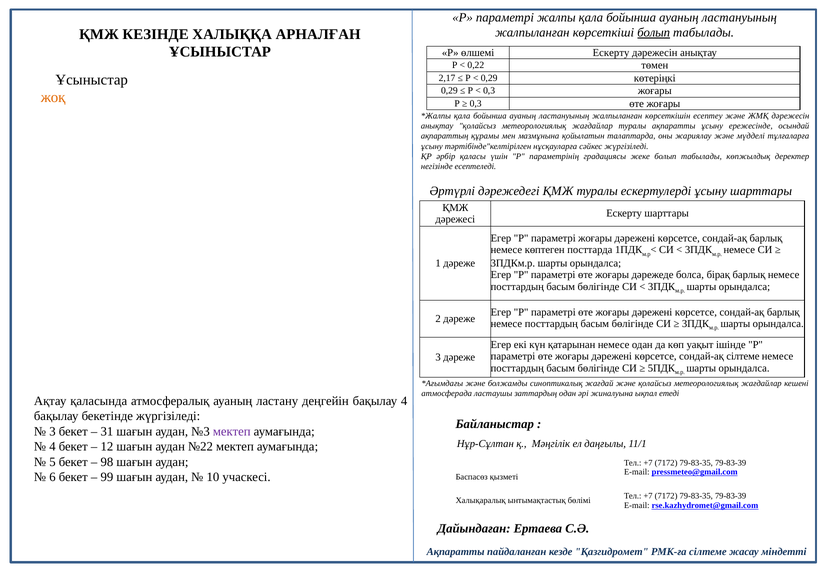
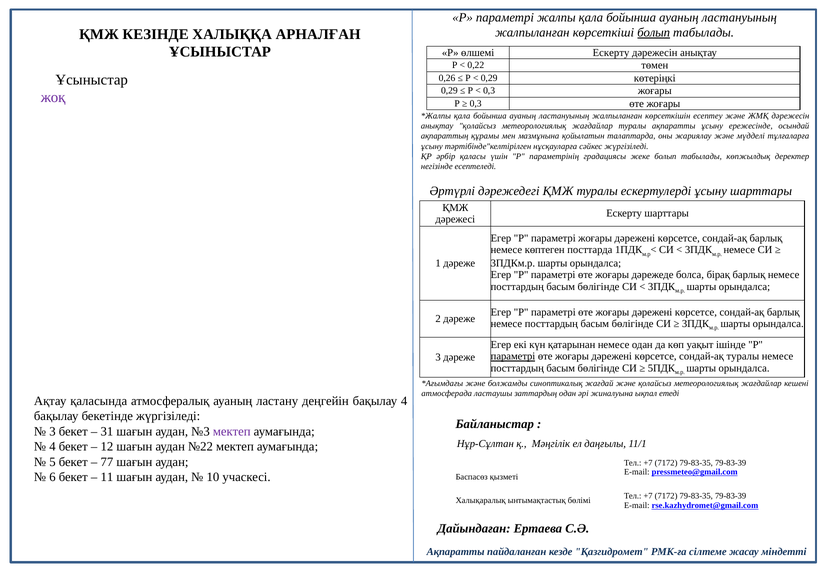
2,17: 2,17 -> 0,26
жоқ colour: orange -> purple
параметрі at (513, 357) underline: none -> present
сондай-ақ сілтеме: сілтеме -> туралы
98: 98 -> 77
99: 99 -> 11
